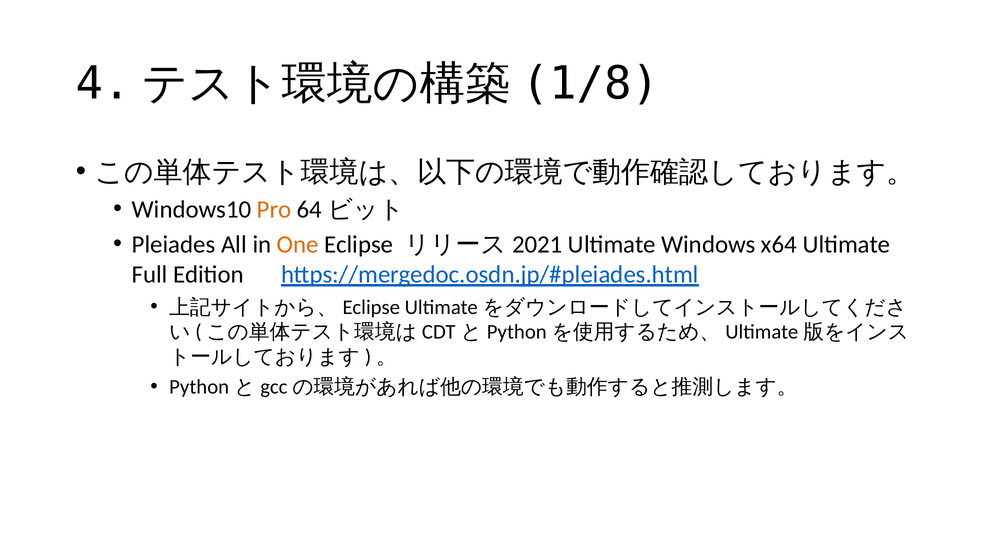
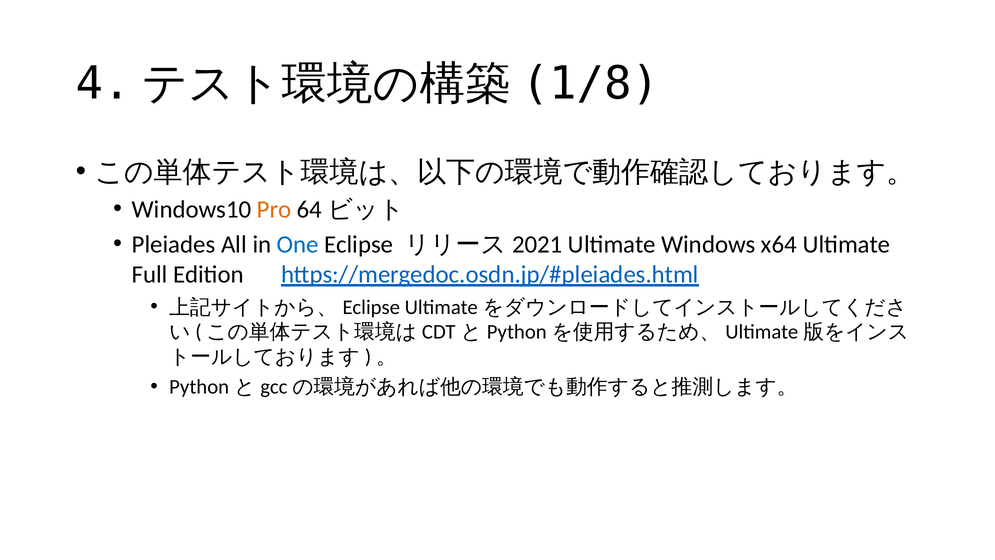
One colour: orange -> blue
